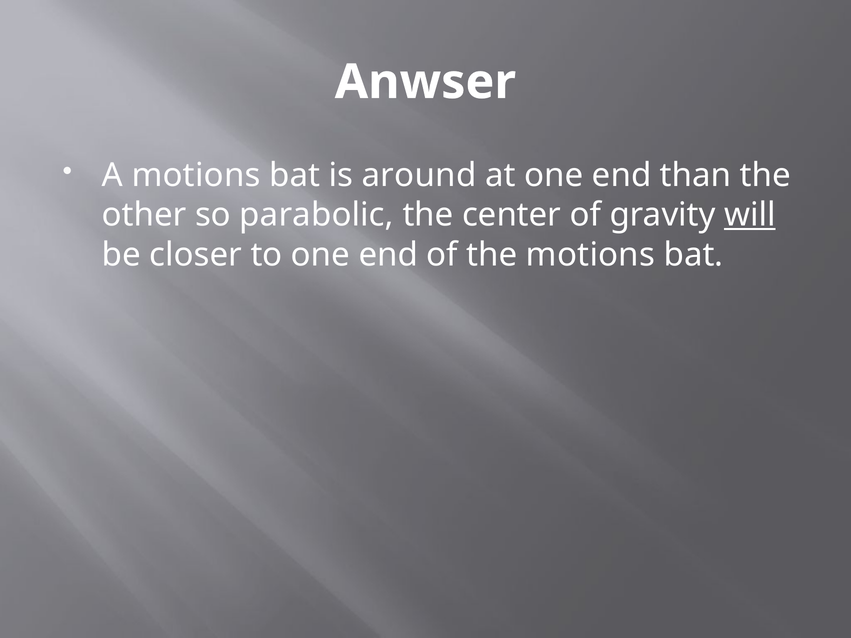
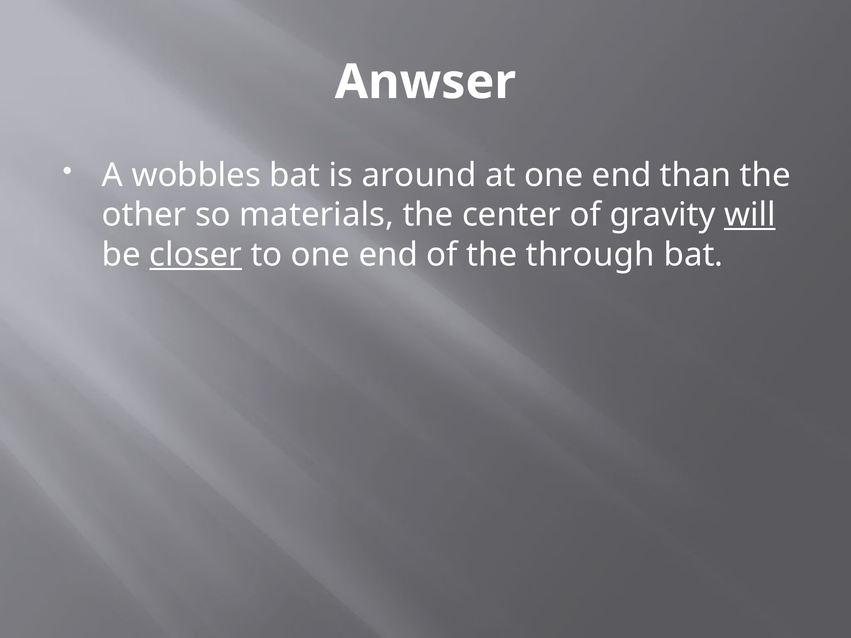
A motions: motions -> wobbles
parabolic: parabolic -> materials
closer underline: none -> present
the motions: motions -> through
